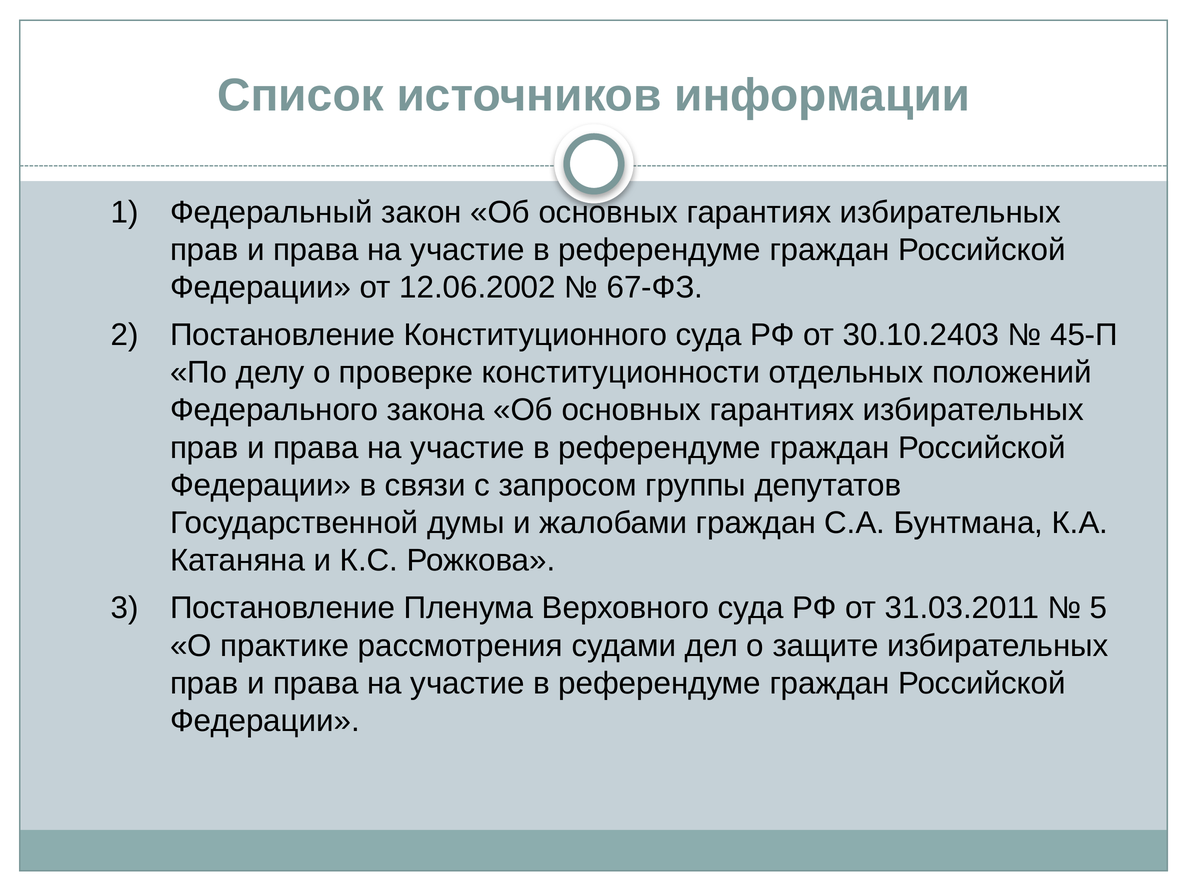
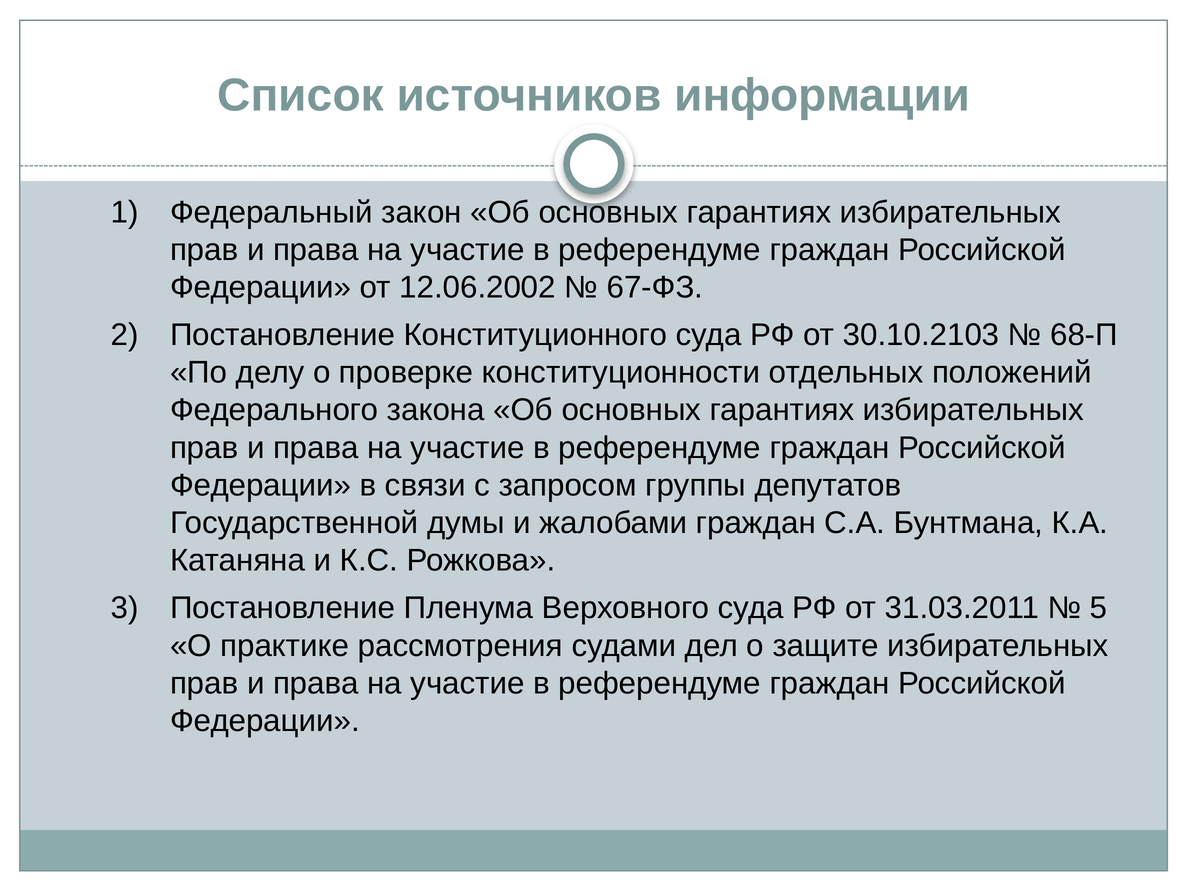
30.10.2403: 30.10.2403 -> 30.10.2103
45-П: 45-П -> 68-П
